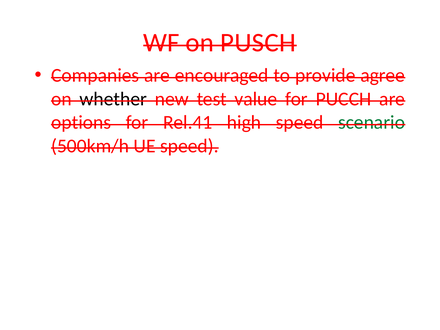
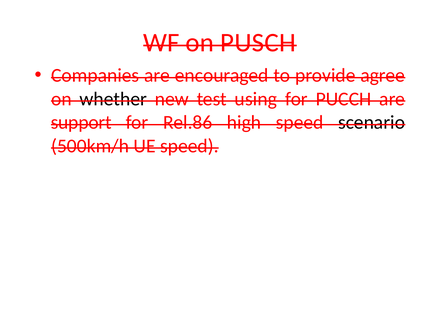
value: value -> using
options: options -> support
Rel.41: Rel.41 -> Rel.86
scenario colour: green -> black
